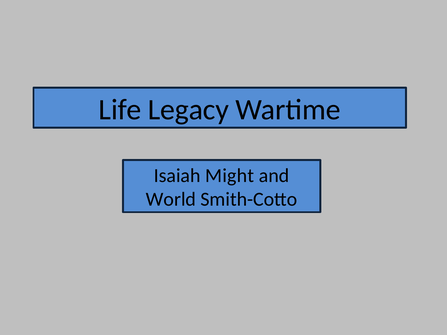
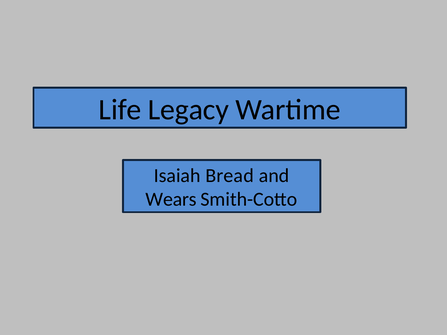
Might: Might -> Bread
World: World -> Wears
